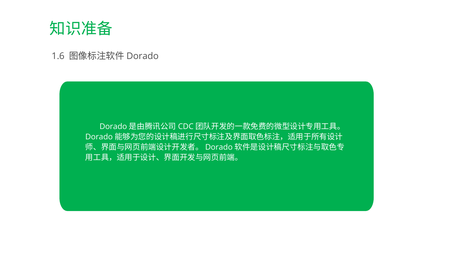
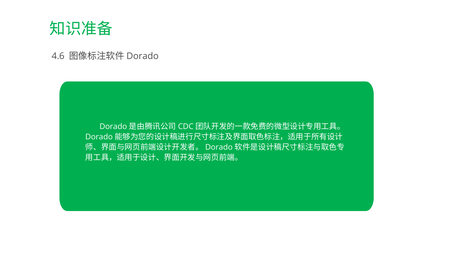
1.6: 1.6 -> 4.6
